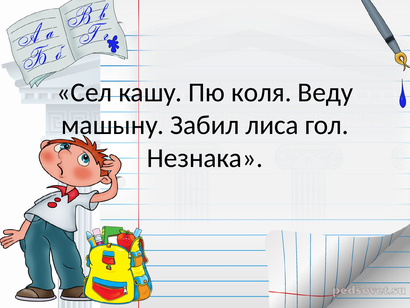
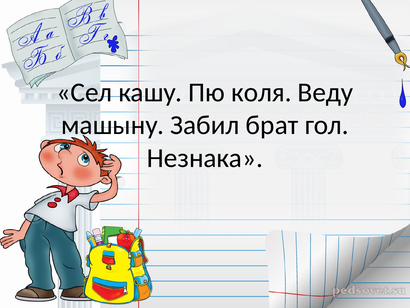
лиса: лиса -> брат
